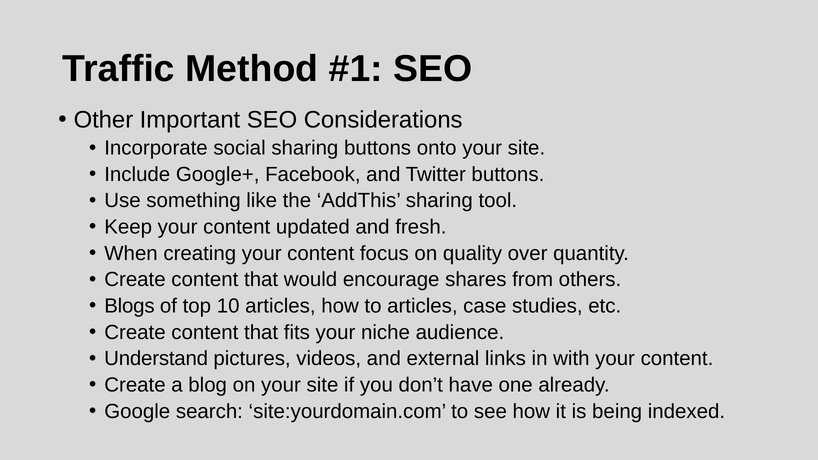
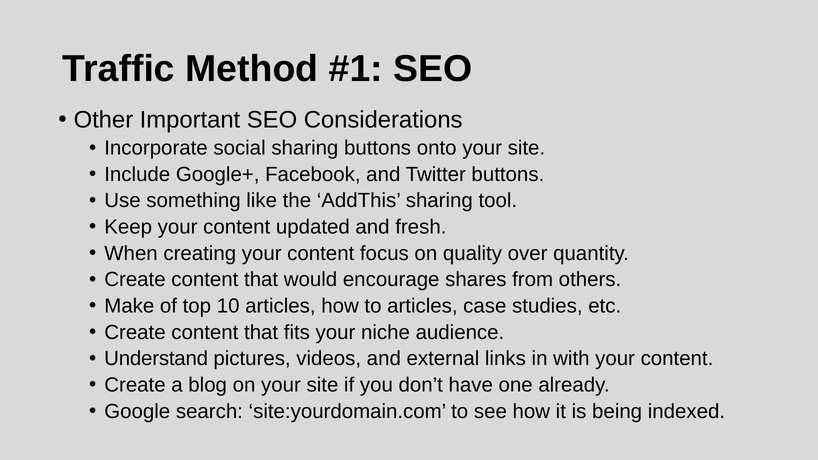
Blogs: Blogs -> Make
